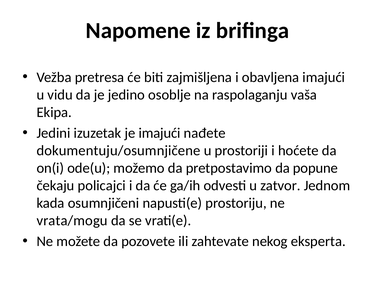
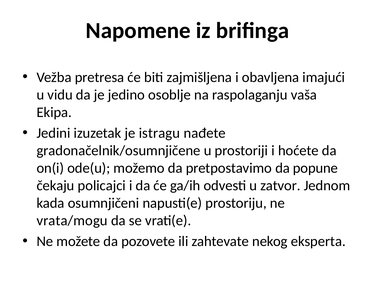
je imajući: imajući -> istragu
dokumentuju/osumnjičene: dokumentuju/osumnjičene -> gradonačelnik/osumnjičene
